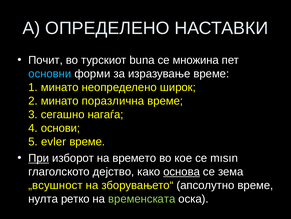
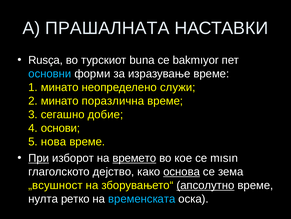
ОПРЕДЕЛЕНО: ОПРЕДЕЛЕНО -> ПРАШАЛНАТА
Почит: Почит -> Rusça
множина: множина -> bakmıyor
широк: широк -> служи
нагаѓа: нагаѓа -> добие
evler: evler -> нова
времето underline: none -> present
апсолутно underline: none -> present
временската colour: light green -> light blue
